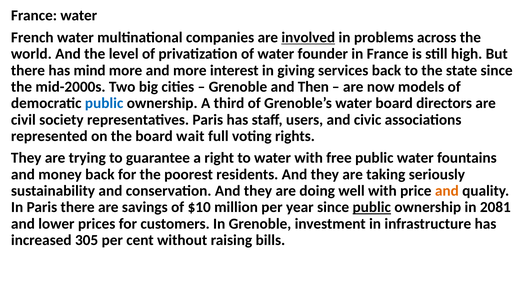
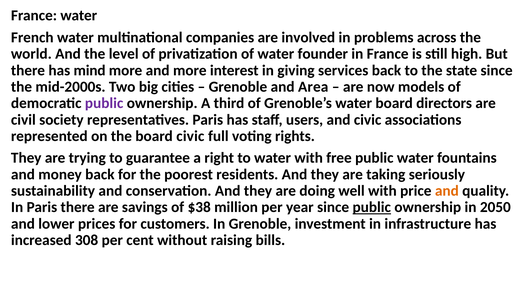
involved underline: present -> none
Then: Then -> Area
public at (104, 103) colour: blue -> purple
board wait: wait -> civic
$10: $10 -> $38
2081: 2081 -> 2050
305: 305 -> 308
